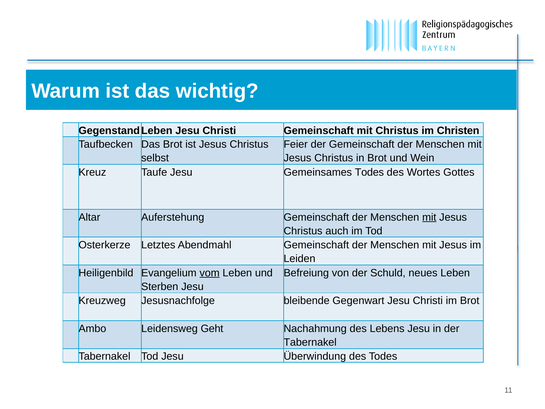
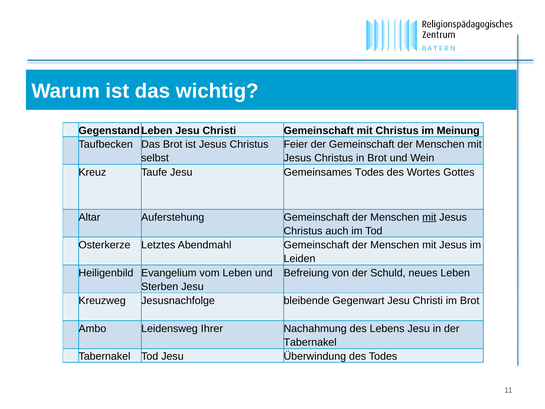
Christen: Christen -> Meinung
vom underline: present -> none
Geht: Geht -> Ihrer
